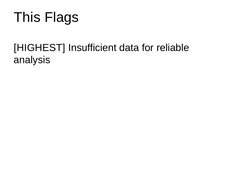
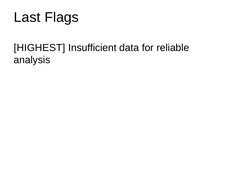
This: This -> Last
